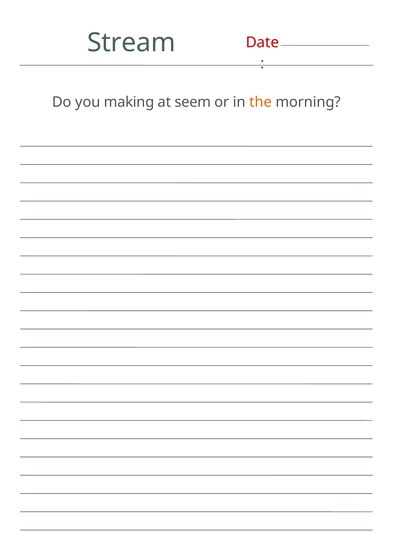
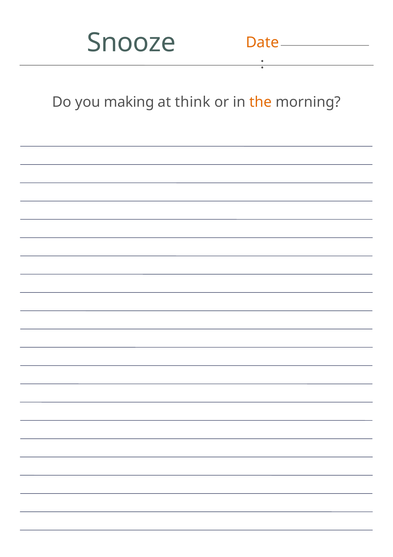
Stream: Stream -> Snooze
Date colour: red -> orange
seem: seem -> think
